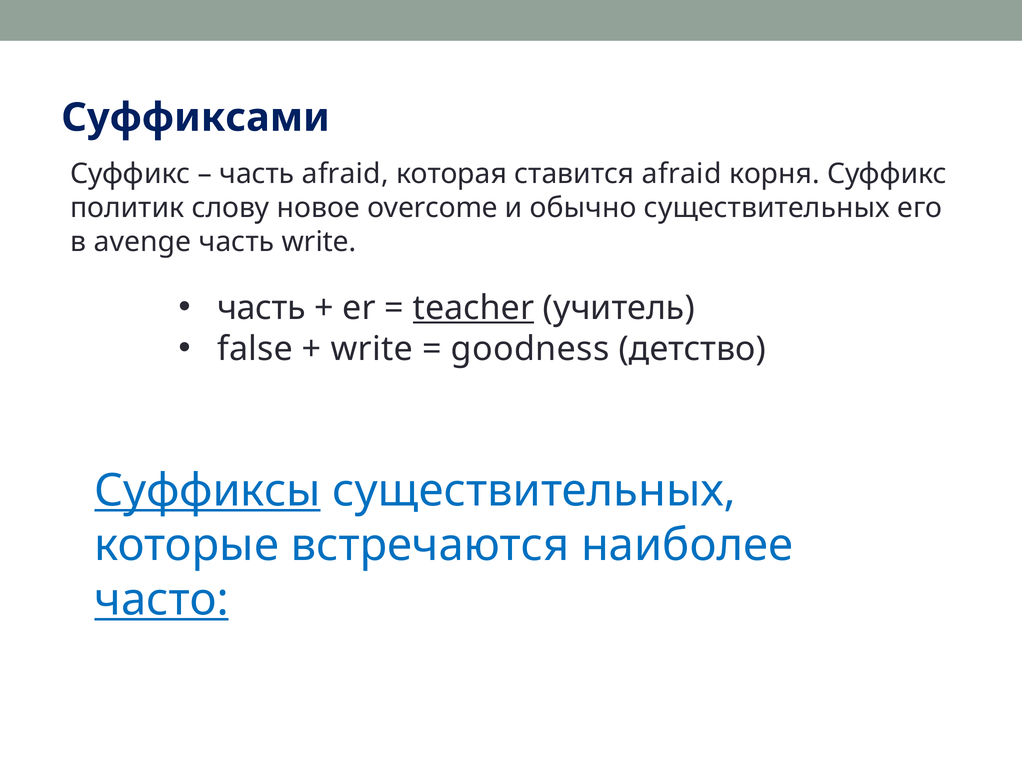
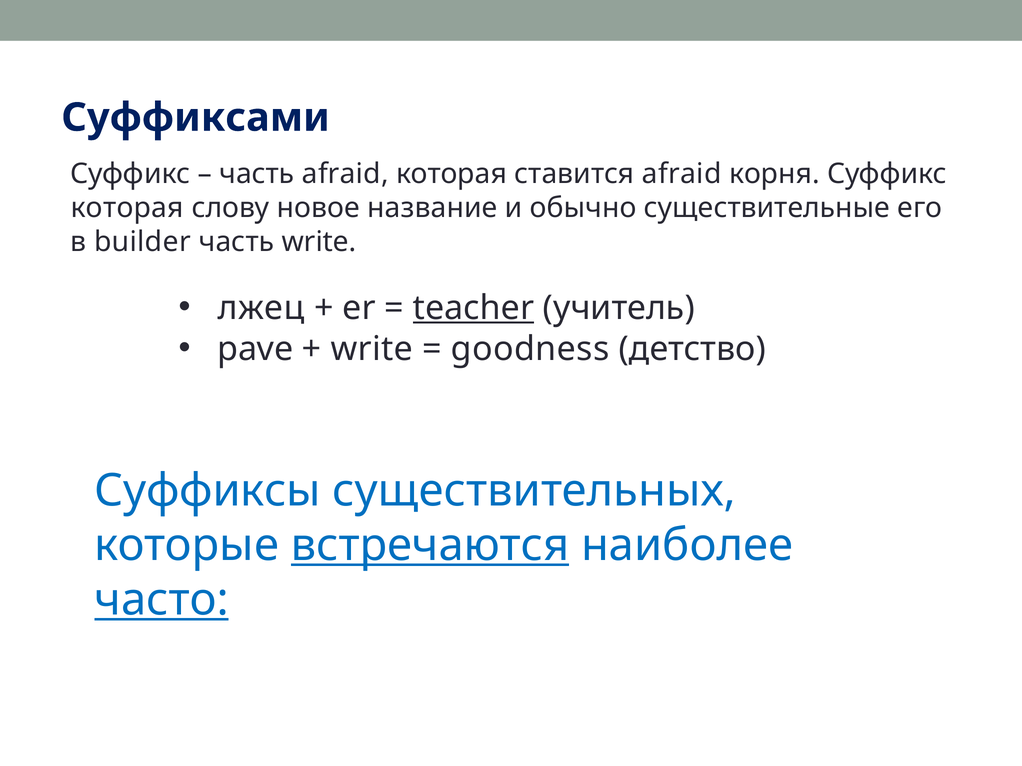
политик at (127, 208): политик -> которая
overcome: overcome -> название
обычно существительных: существительных -> существительные
avenge: avenge -> builder
часть at (261, 308): часть -> лжец
false: false -> pave
Суффиксы underline: present -> none
встречаются underline: none -> present
